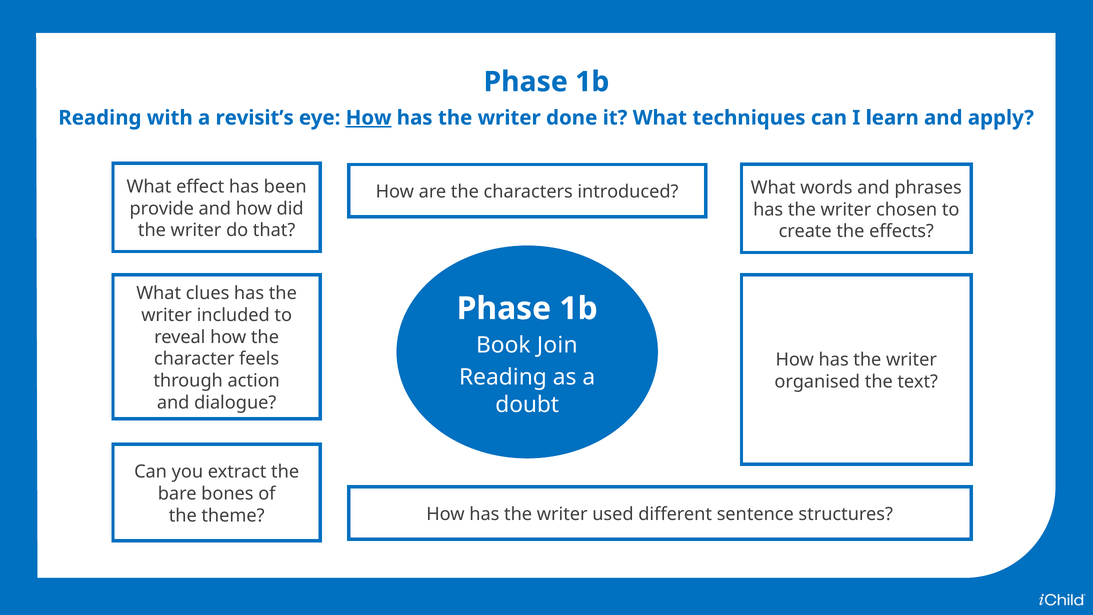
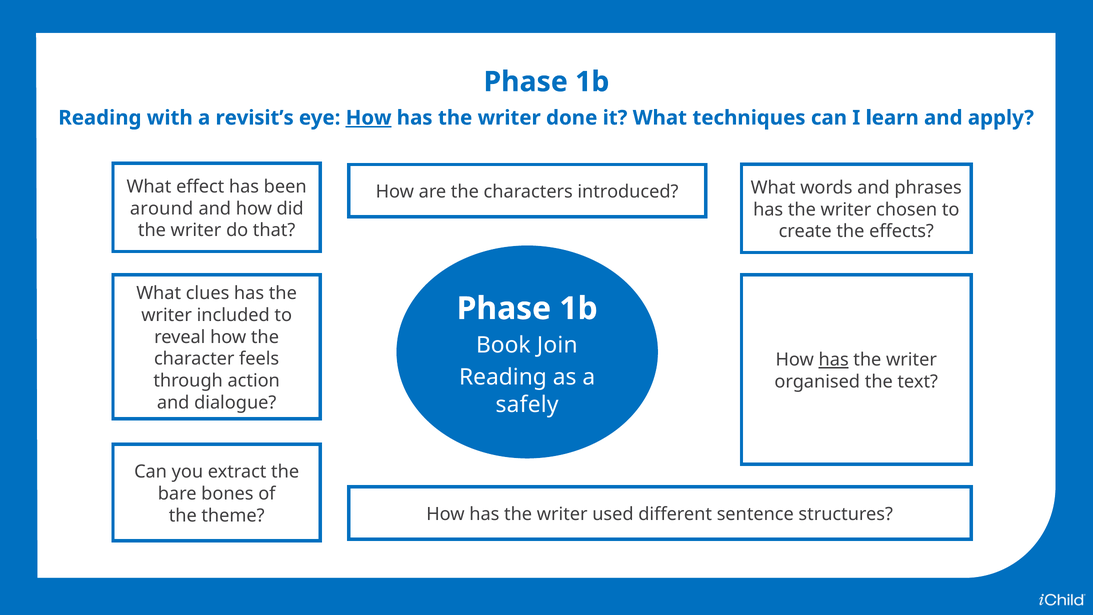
provide: provide -> around
has at (834, 360) underline: none -> present
doubt: doubt -> safely
